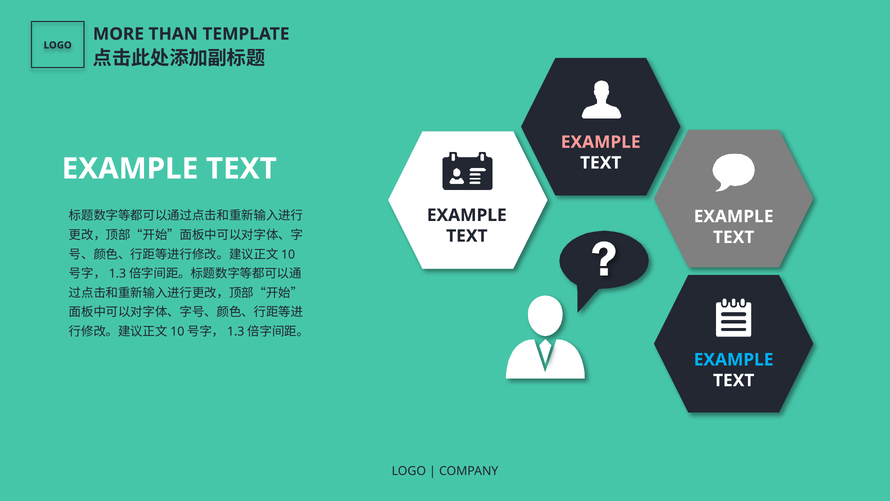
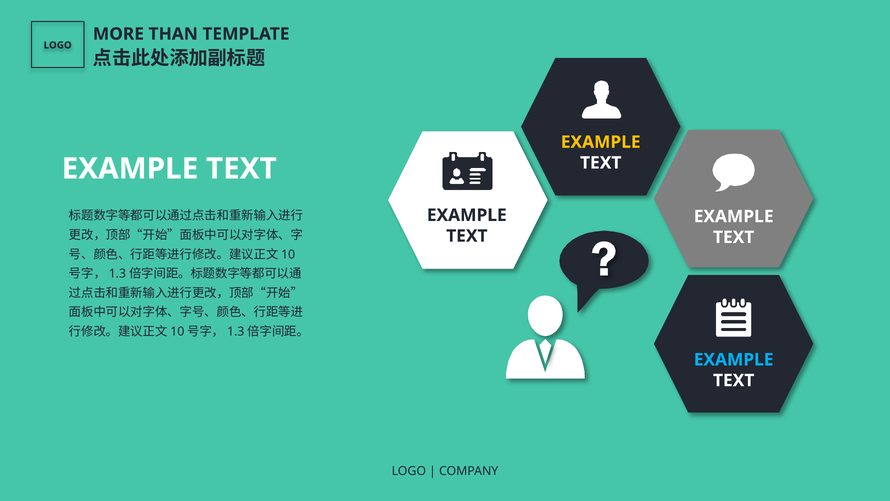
EXAMPLE at (601, 142) colour: pink -> yellow
